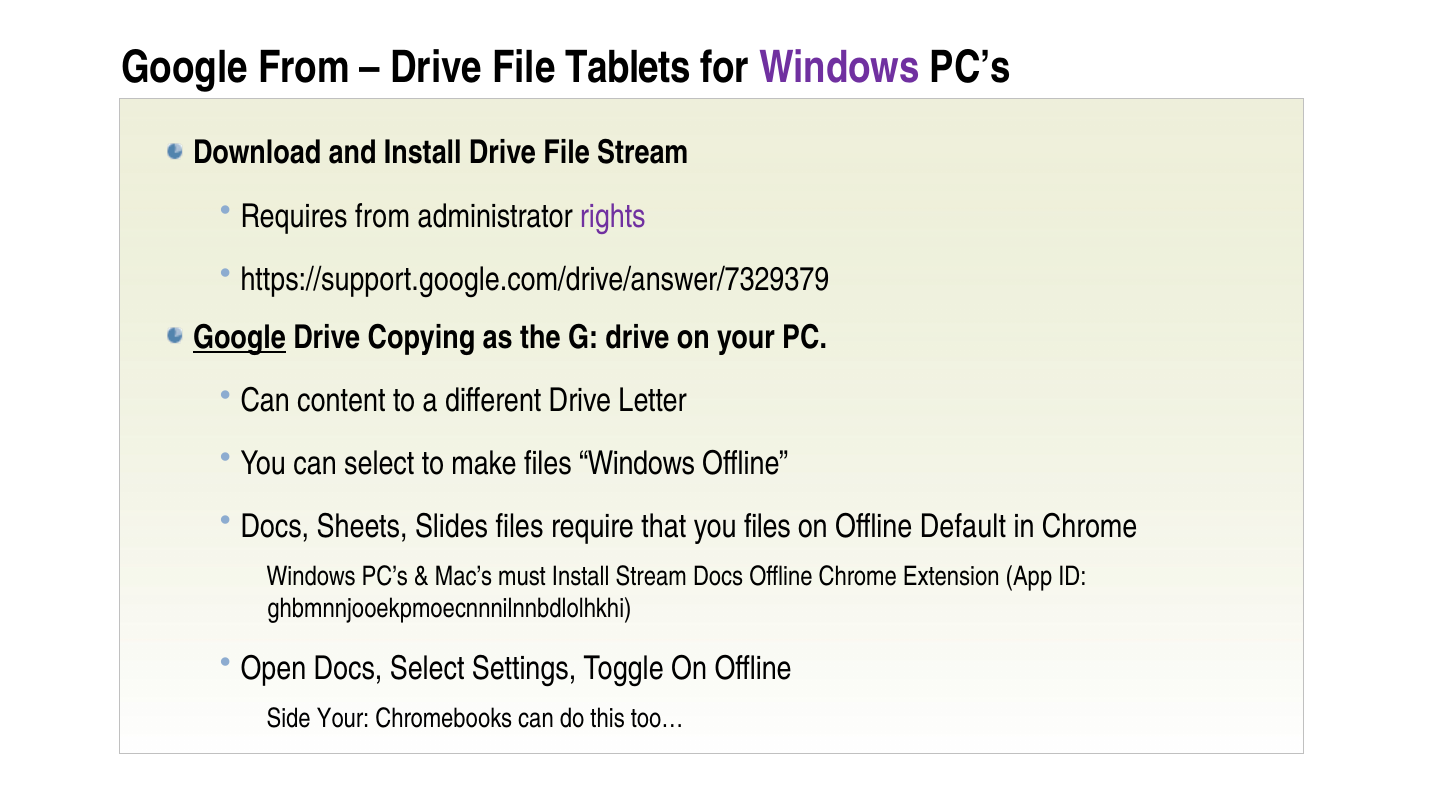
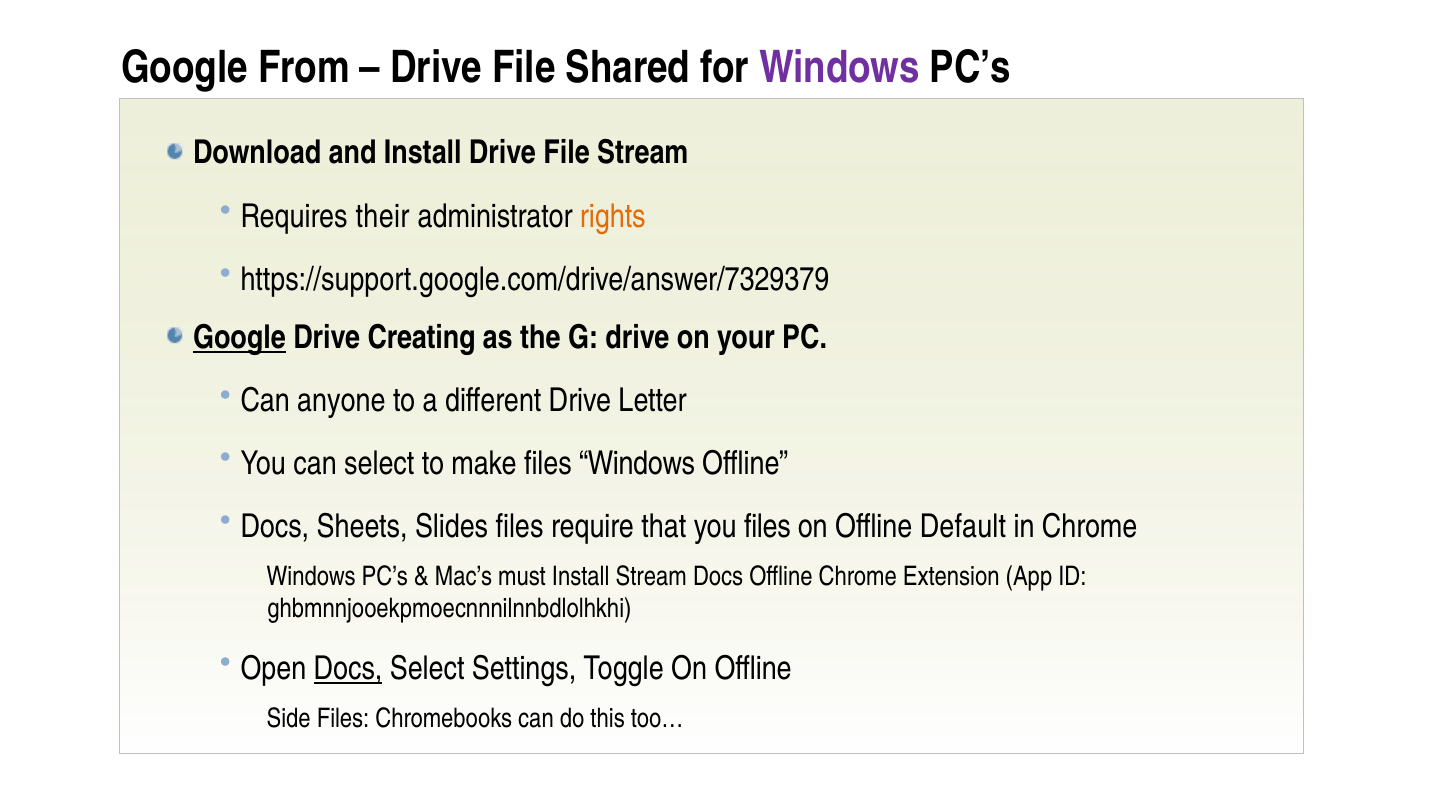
Tablets: Tablets -> Shared
Requires from: from -> their
rights colour: purple -> orange
Copying: Copying -> Creating
content: content -> anyone
Docs at (348, 669) underline: none -> present
Side Your: Your -> Files
